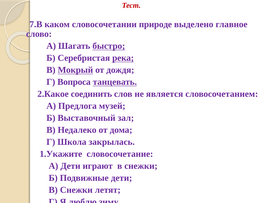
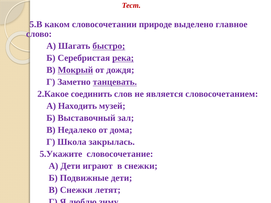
7.В: 7.В -> 5.В
Вопроса: Вопроса -> Заметно
Предлога: Предлога -> Находить
1.Укажите: 1.Укажите -> 5.Укажите
